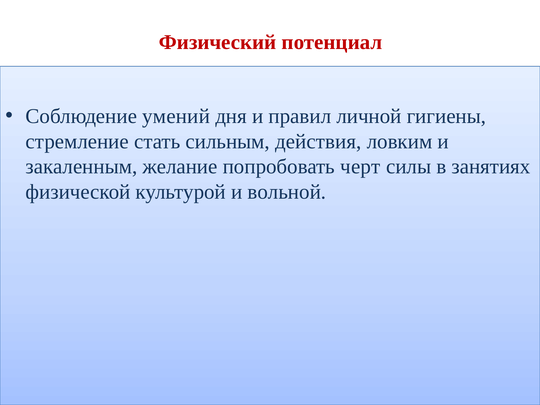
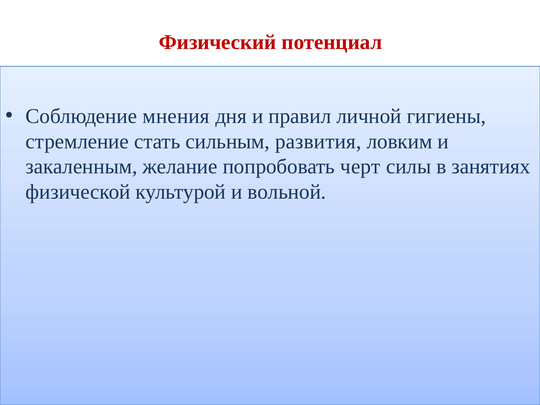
умений: умений -> мнения
действия: действия -> развития
